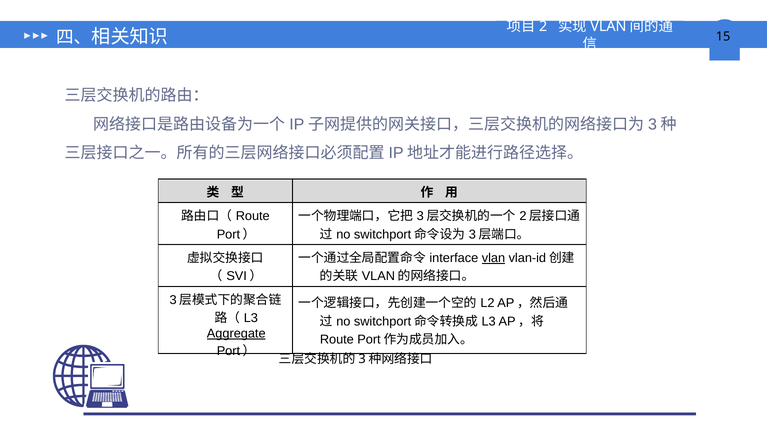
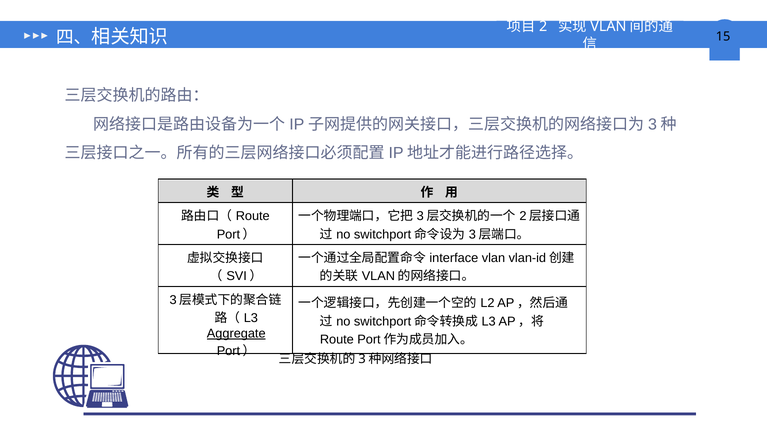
vlan underline: present -> none
